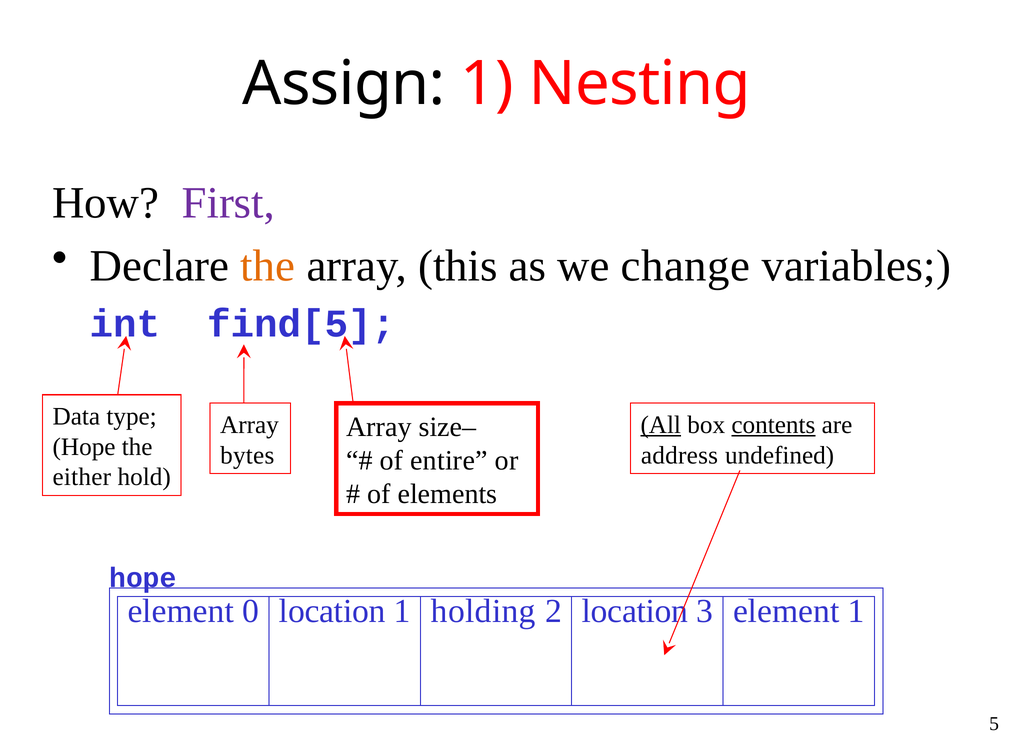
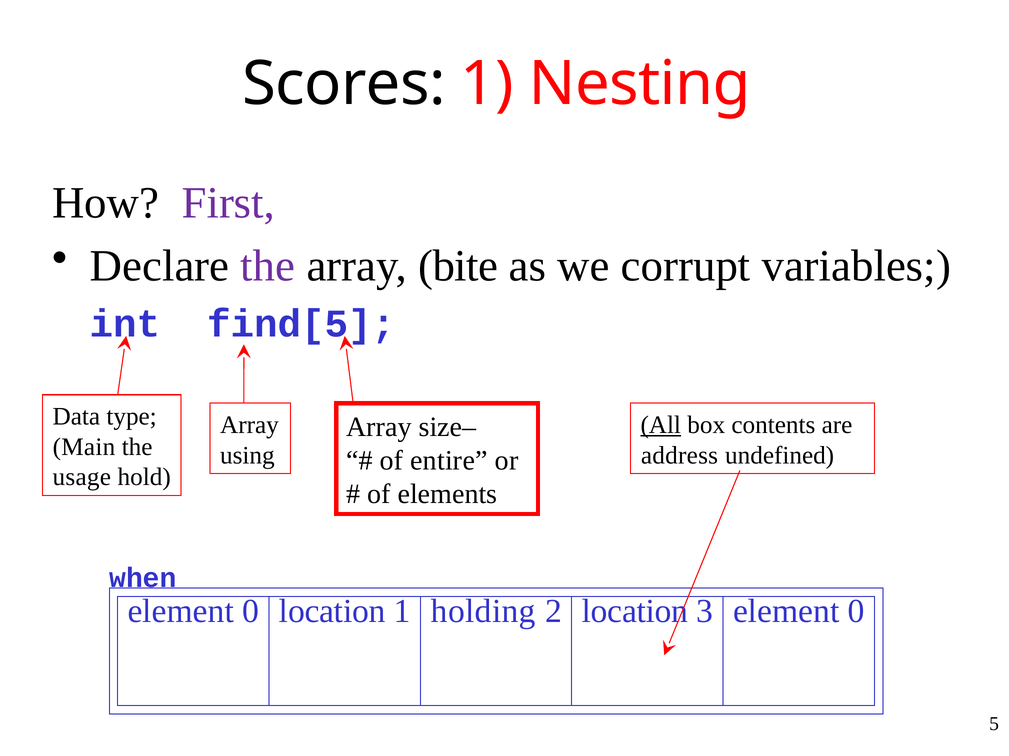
Assign: Assign -> Scores
the at (268, 266) colour: orange -> purple
this: this -> bite
change: change -> corrupt
contents underline: present -> none
Hope at (84, 447): Hope -> Main
bytes: bytes -> using
either: either -> usage
hope at (143, 579): hope -> when
3 element 1: 1 -> 0
